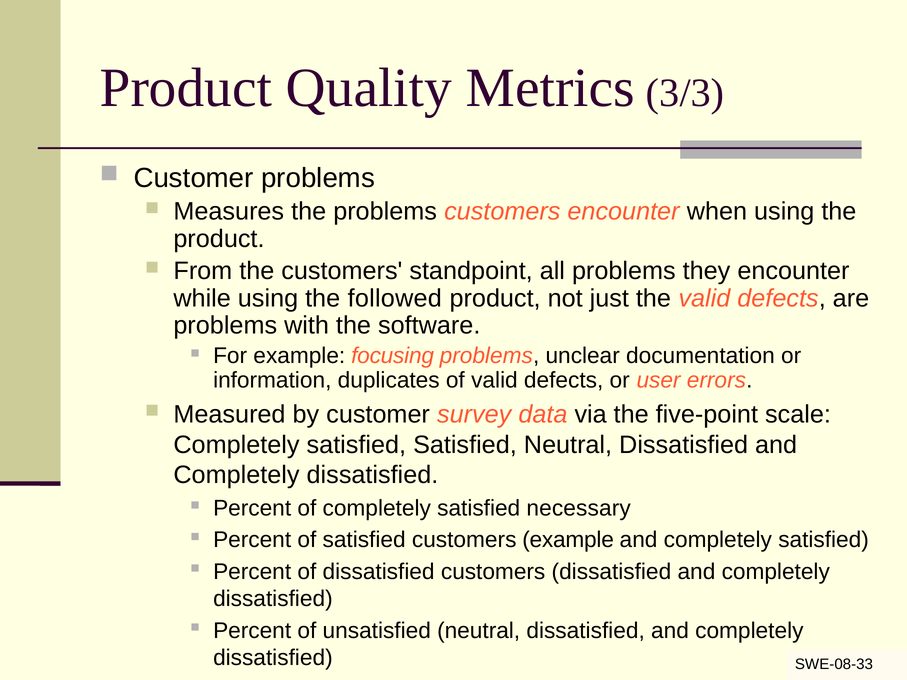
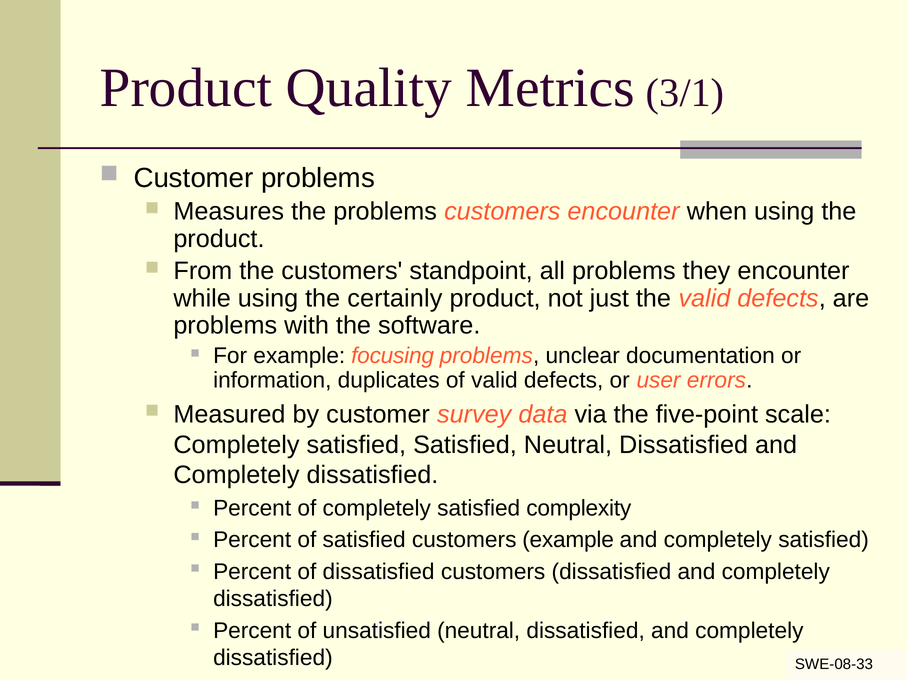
3/3: 3/3 -> 3/1
followed: followed -> certainly
necessary: necessary -> complexity
